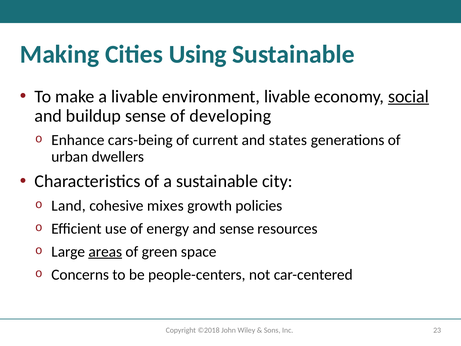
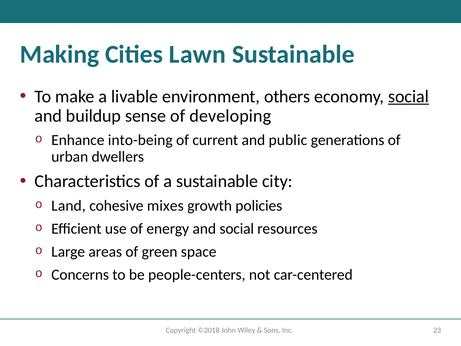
Using: Using -> Lawn
environment livable: livable -> others
cars-being: cars-being -> into-being
states: states -> public
and sense: sense -> social
areas underline: present -> none
